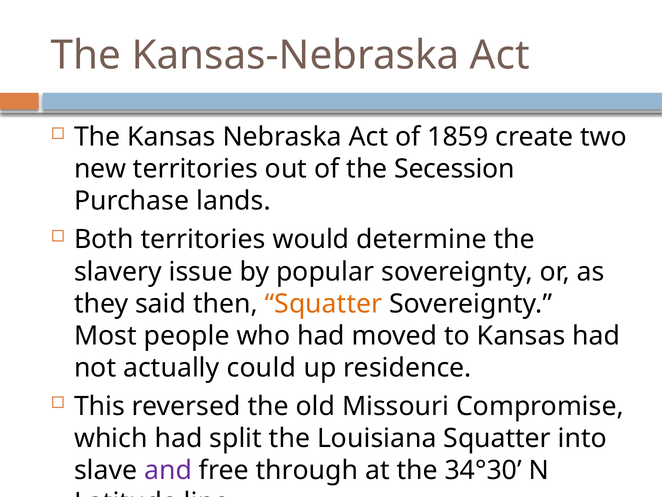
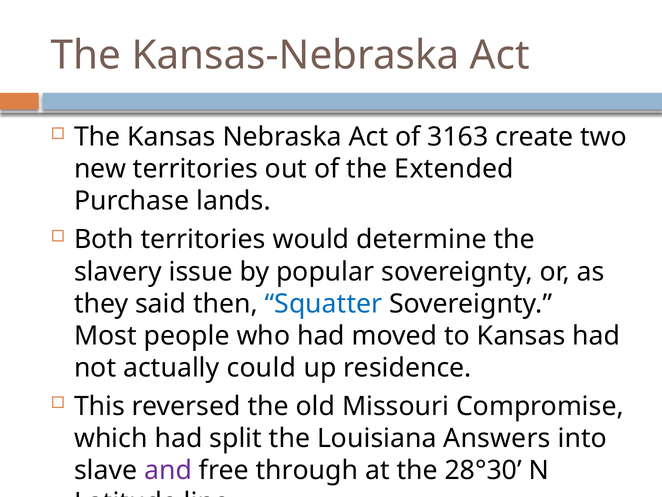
1859: 1859 -> 3163
Secession: Secession -> Extended
Squatter at (324, 303) colour: orange -> blue
Louisiana Squatter: Squatter -> Answers
34°30: 34°30 -> 28°30
